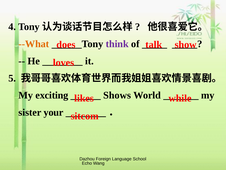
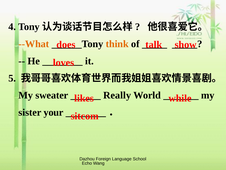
think colour: purple -> orange
exciting: exciting -> sweater
Shows: Shows -> Really
